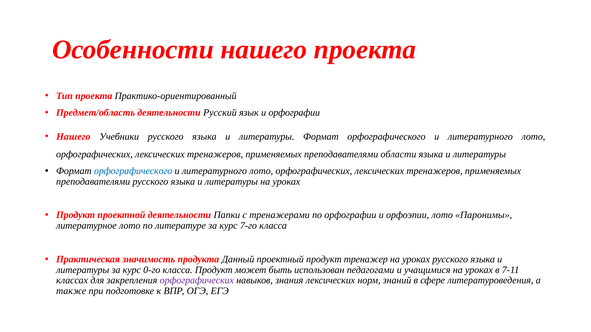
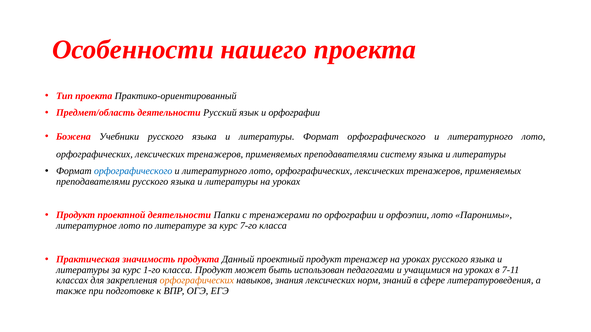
Нашего at (73, 137): Нашего -> Божена
области: области -> систему
0-го: 0-го -> 1-го
орфографических at (197, 281) colour: purple -> orange
